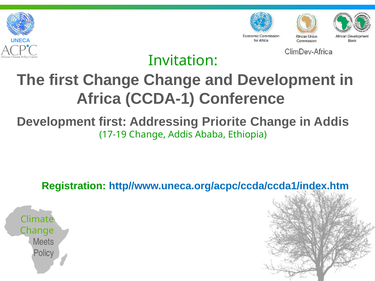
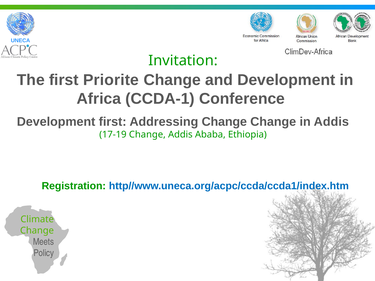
first Change: Change -> Priorite
Addressing Priorite: Priorite -> Change
